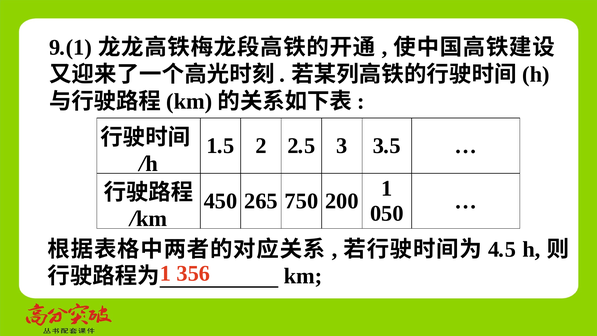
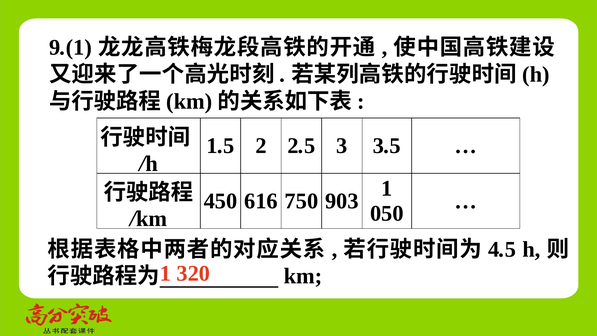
265: 265 -> 616
200: 200 -> 903
356: 356 -> 320
